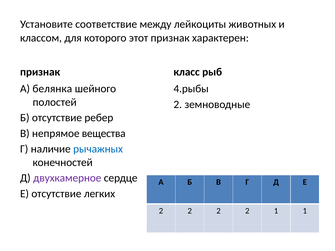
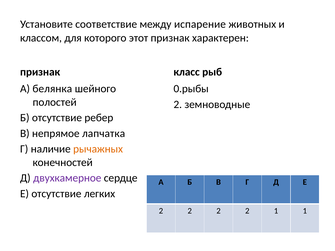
лейкоциты: лейкоциты -> испарение
4.рыбы: 4.рыбы -> 0.рыбы
вещества: вещества -> лапчатка
рычажных colour: blue -> orange
